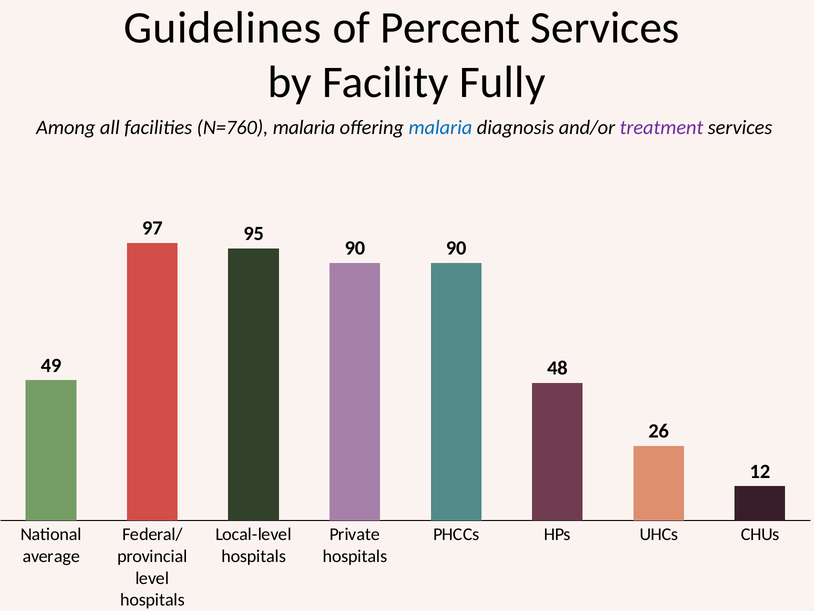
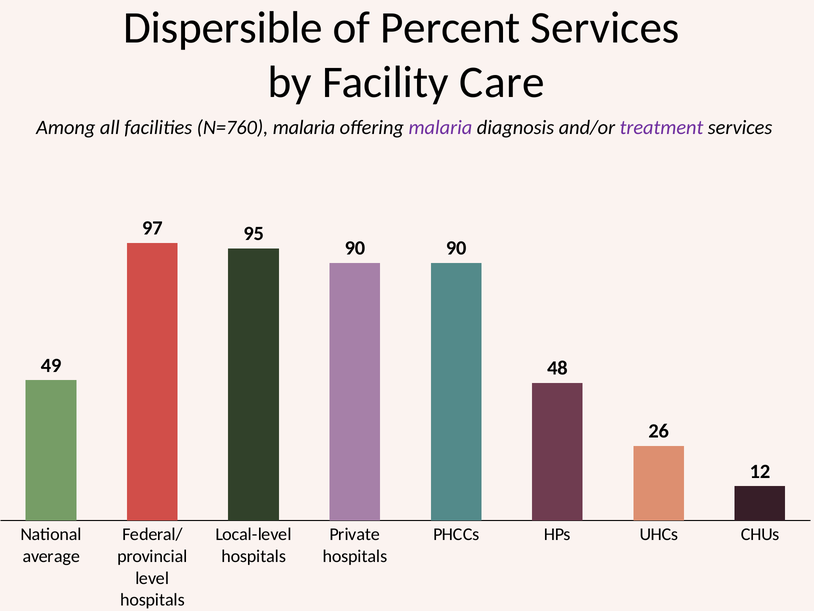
Guidelines: Guidelines -> Dispersible
Fully: Fully -> Care
malaria at (440, 127) colour: blue -> purple
